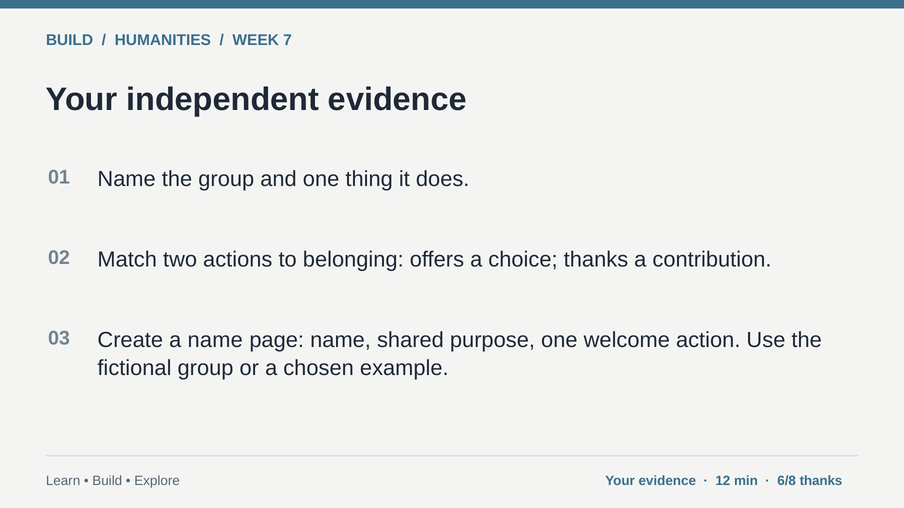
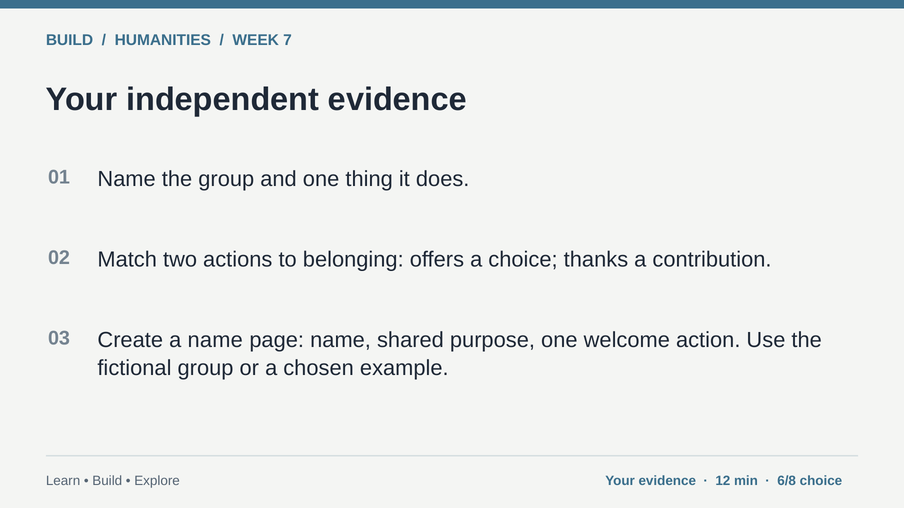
6/8 thanks: thanks -> choice
